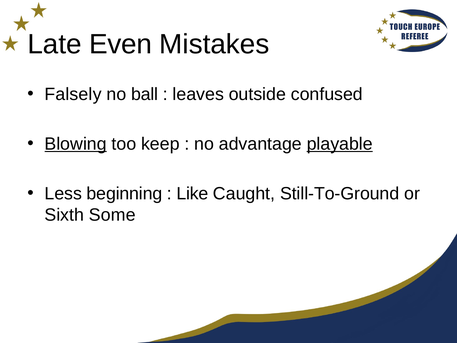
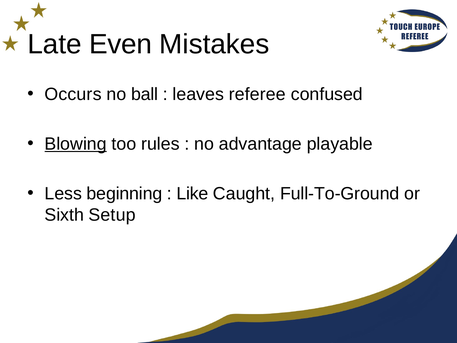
Falsely: Falsely -> Occurs
outside: outside -> referee
keep: keep -> rules
playable underline: present -> none
Still-To-Ground: Still-To-Ground -> Full-To-Ground
Some: Some -> Setup
